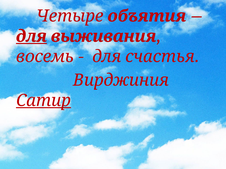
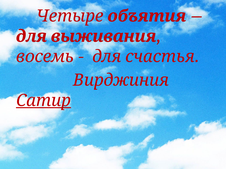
для underline: present -> none
